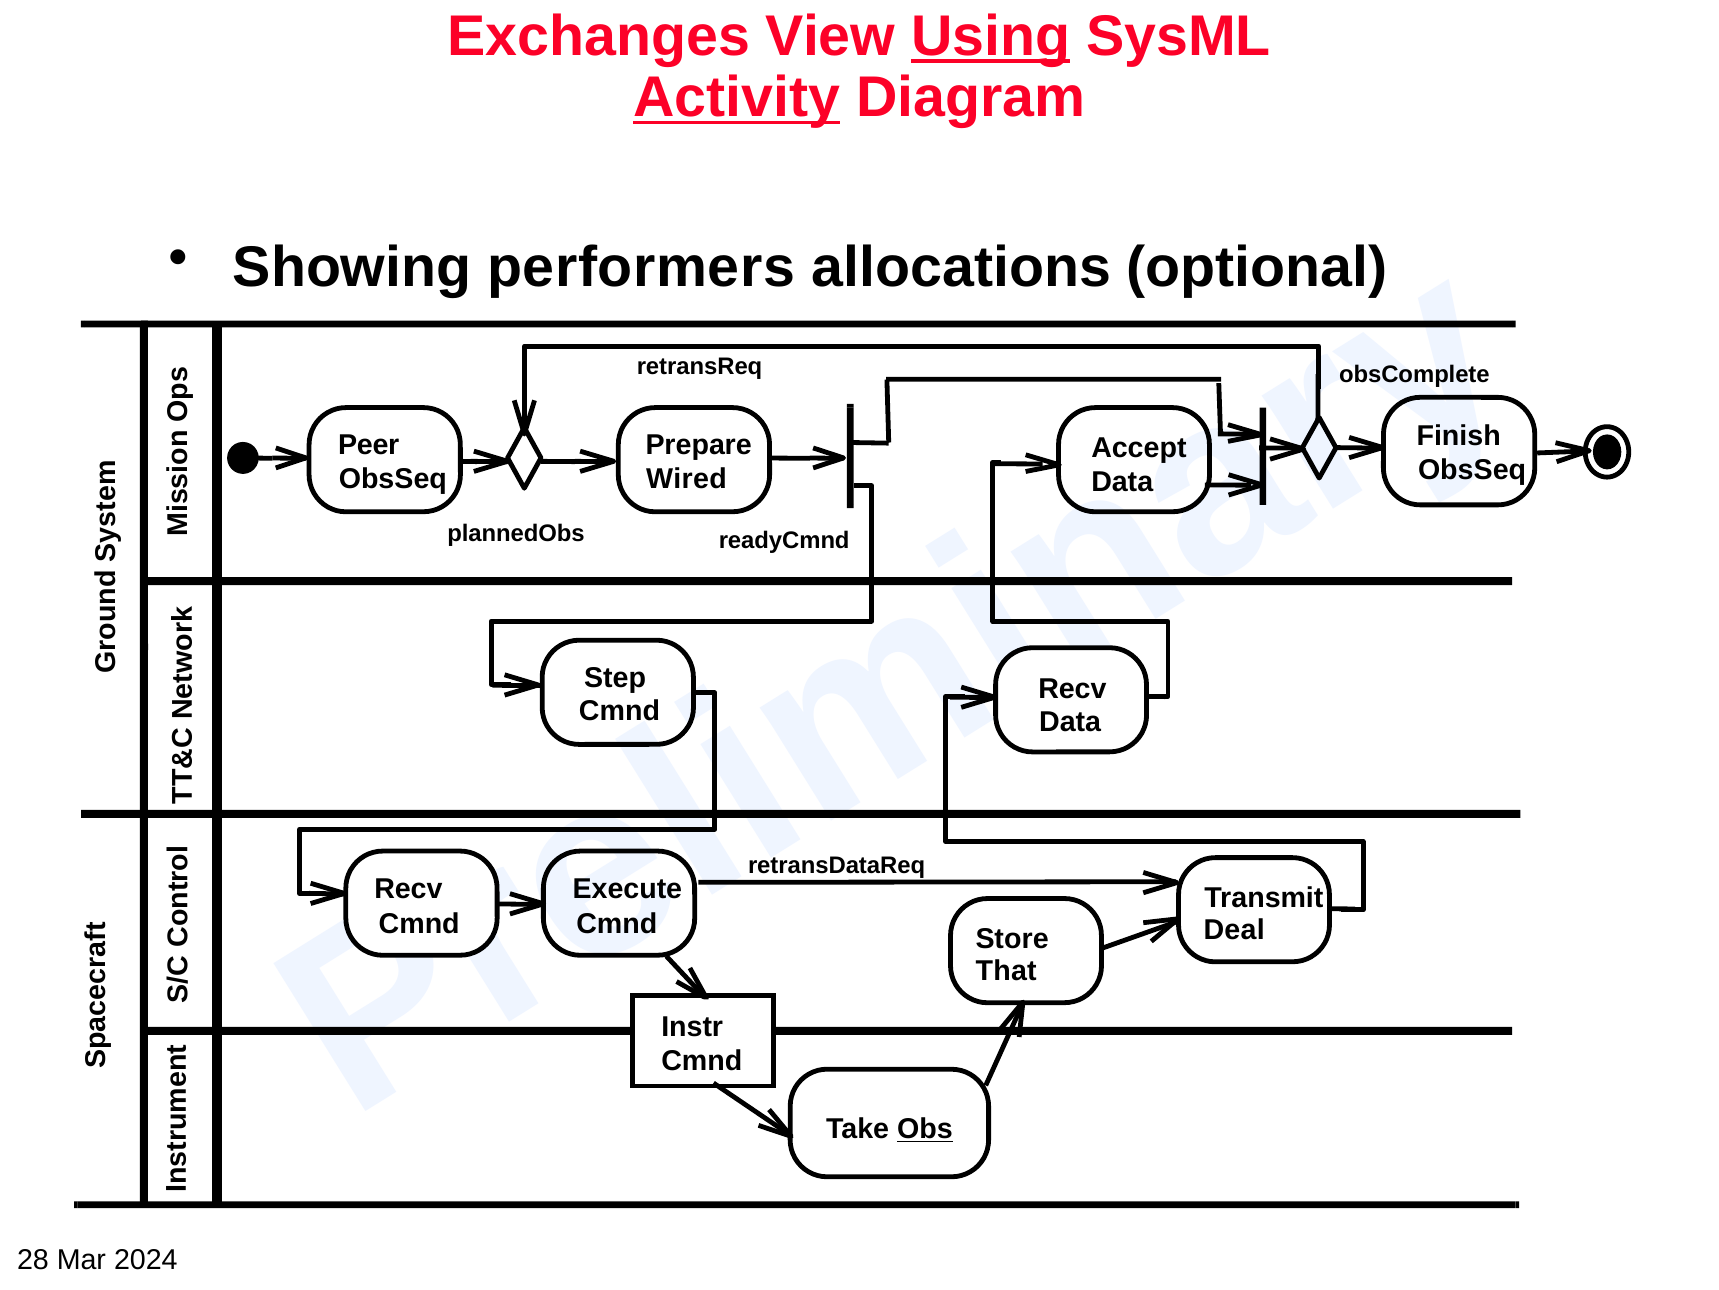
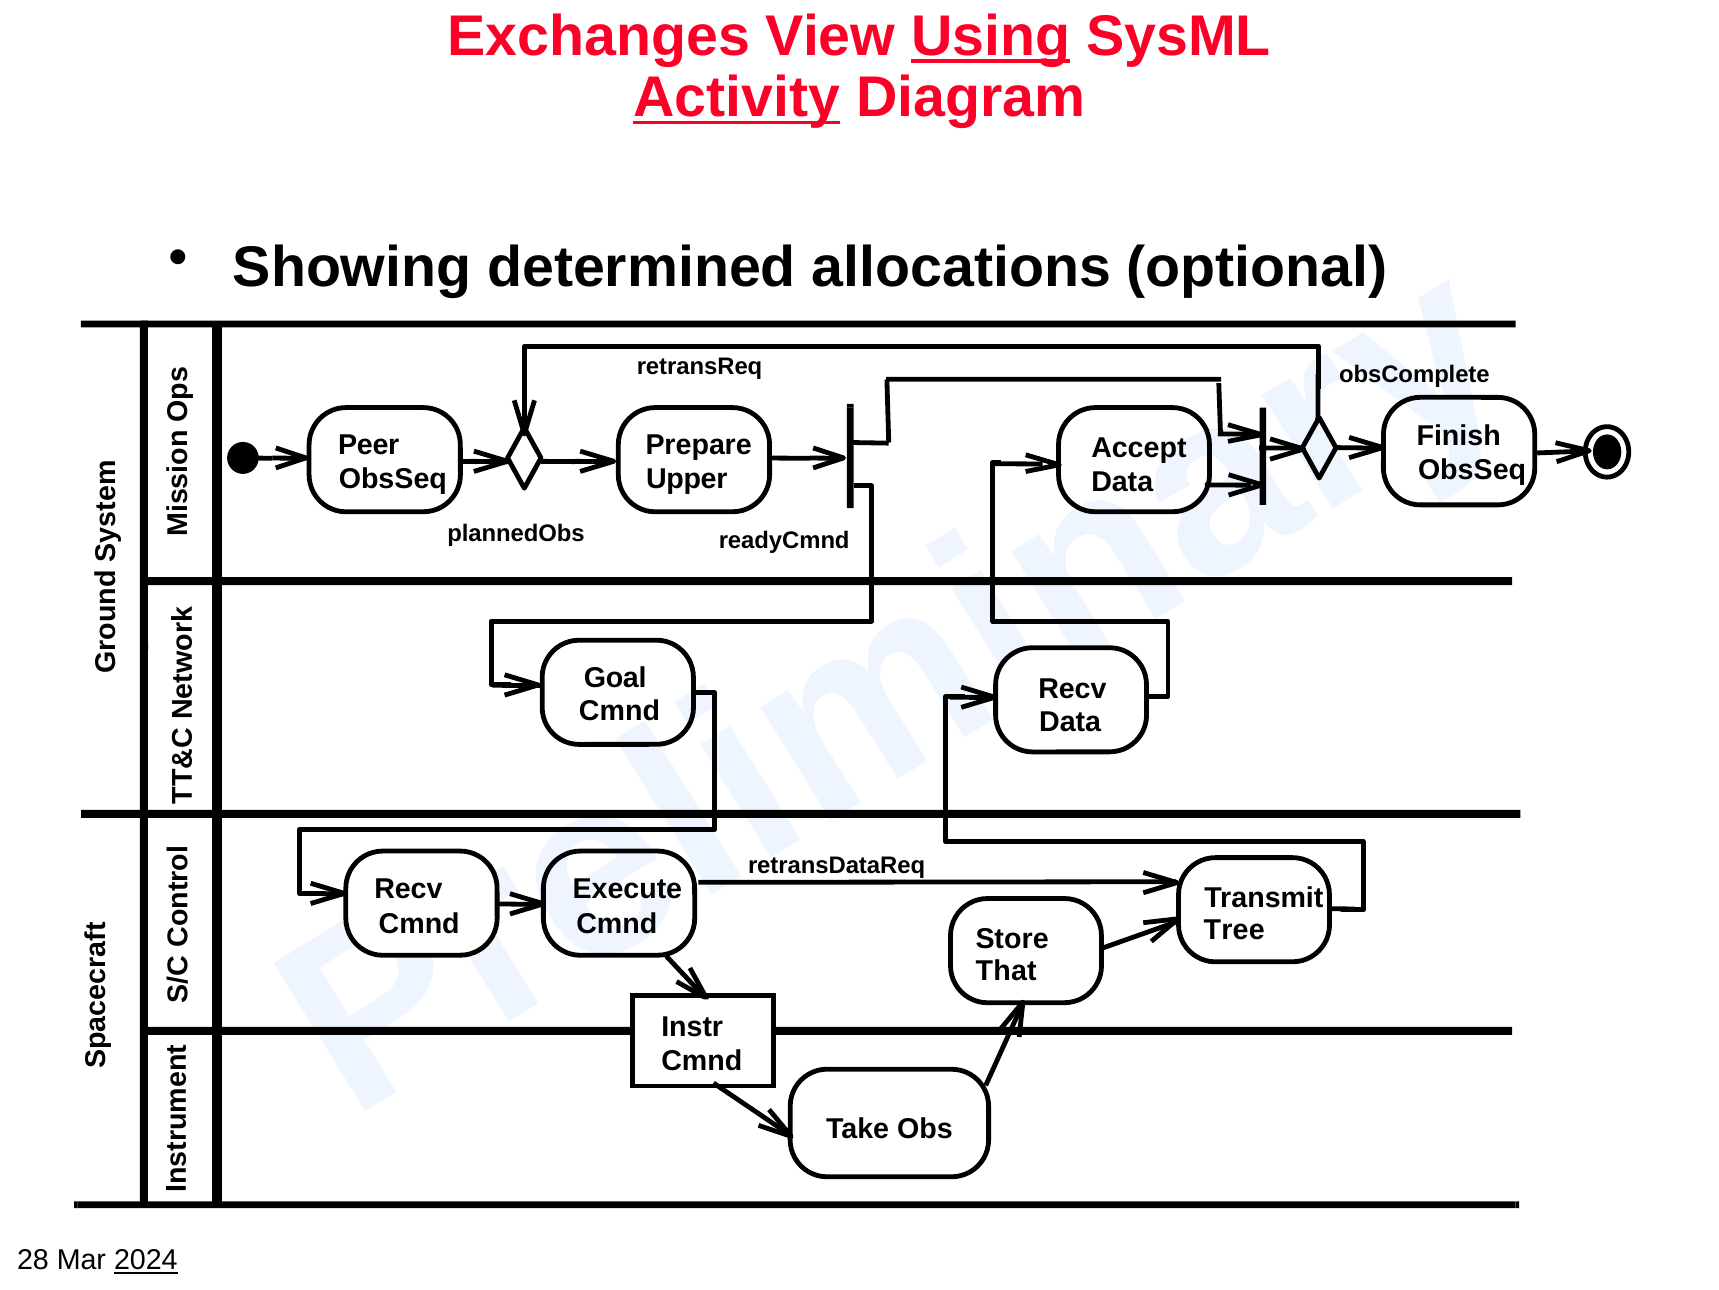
performers: performers -> determined
Wired: Wired -> Upper
Step: Step -> Goal
Deal: Deal -> Tree
Obs underline: present -> none
2024 underline: none -> present
